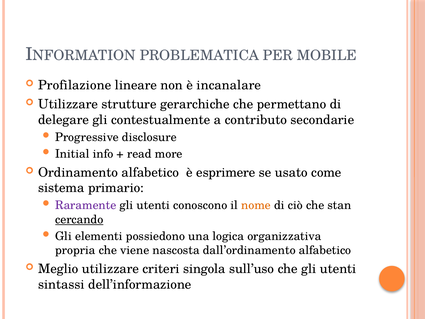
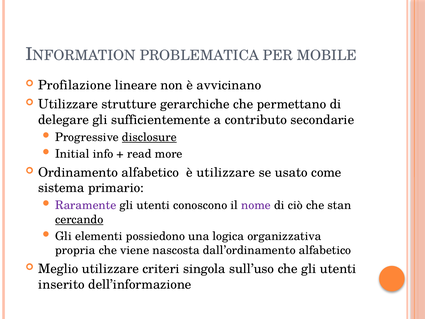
incanalare: incanalare -> avvicinano
contestualmente: contestualmente -> sufficientemente
disclosure underline: none -> present
è esprimere: esprimere -> utilizzare
nome colour: orange -> purple
sintassi: sintassi -> inserito
